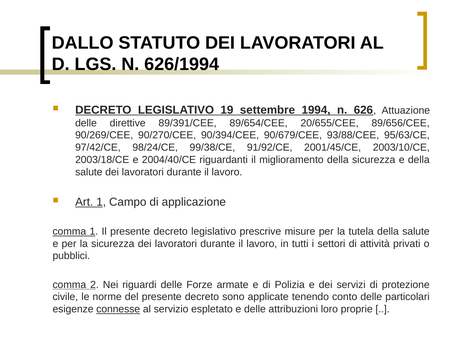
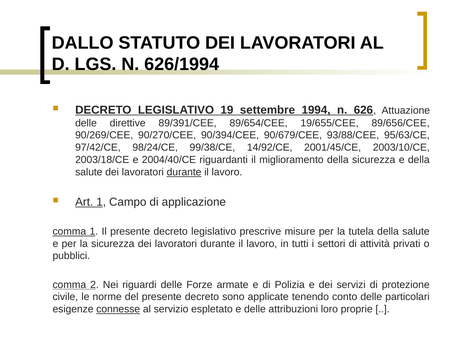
20/655/CEE: 20/655/CEE -> 19/655/CEE
91/92/CE: 91/92/CE -> 14/92/CE
durante at (184, 172) underline: none -> present
